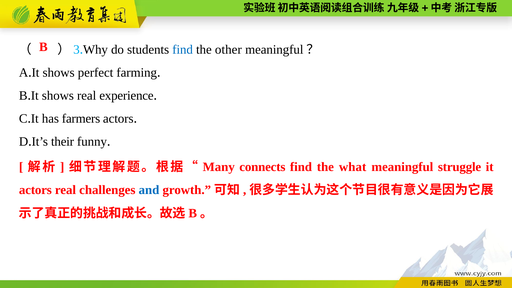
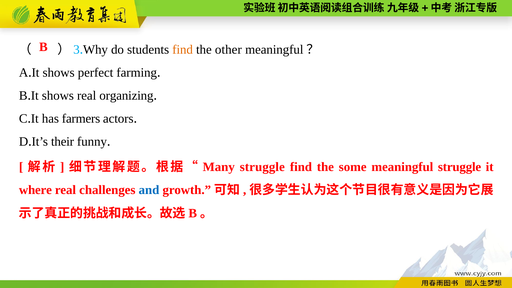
find at (183, 50) colour: blue -> orange
experience: experience -> organizing
connects at (262, 167): connects -> struggle
what: what -> some
actors at (35, 190): actors -> where
